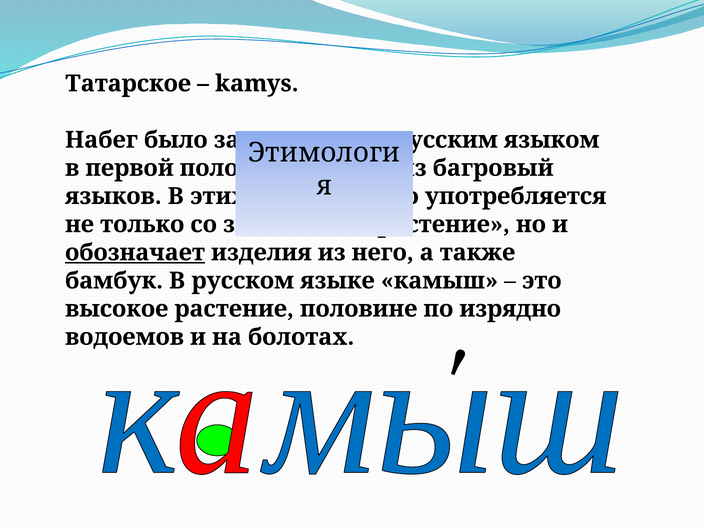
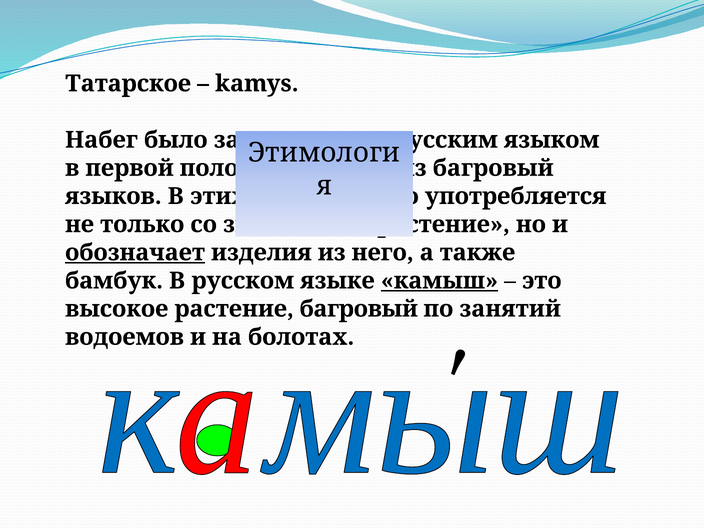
камыш underline: none -> present
растение половине: половине -> багровый
изрядно: изрядно -> занятий
